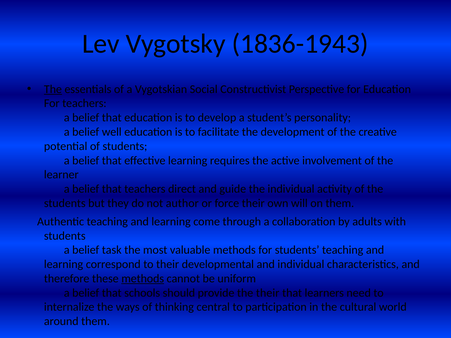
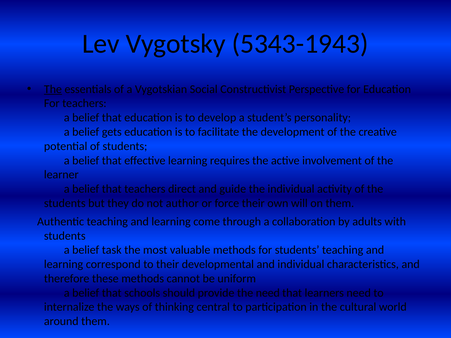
1836-1943: 1836-1943 -> 5343-1943
well: well -> gets
methods at (143, 279) underline: present -> none
the their: their -> need
